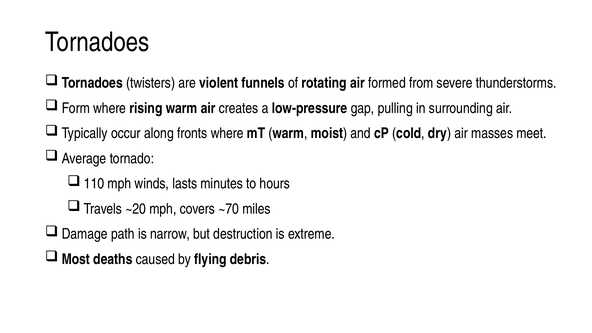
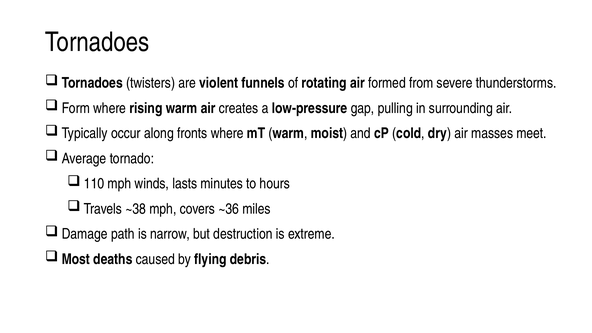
~20: ~20 -> ~38
~70: ~70 -> ~36
